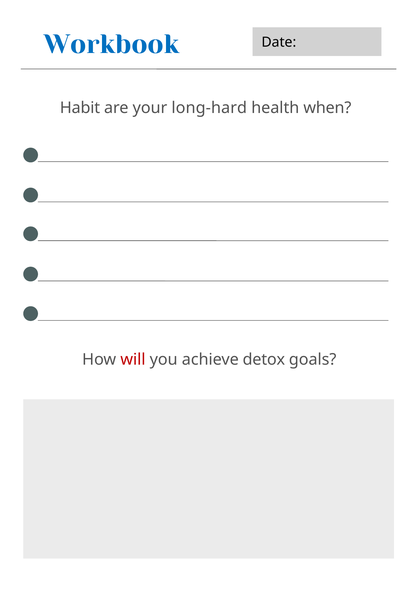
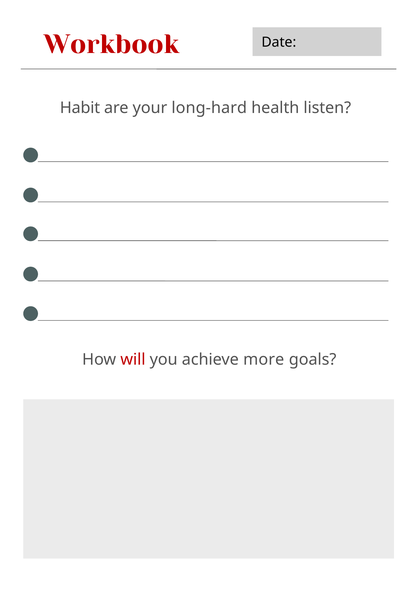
Workbook colour: blue -> red
when: when -> listen
detox: detox -> more
